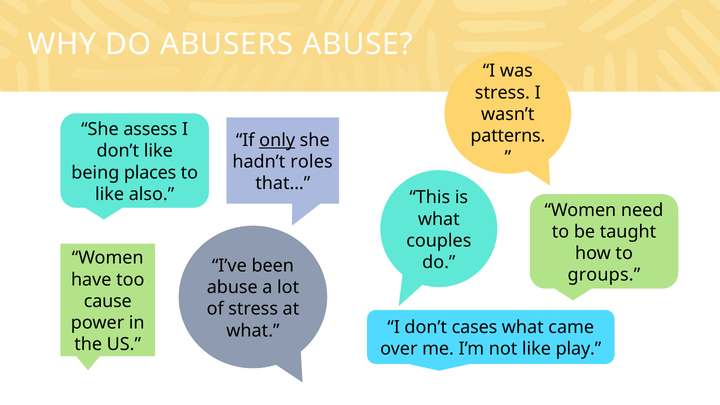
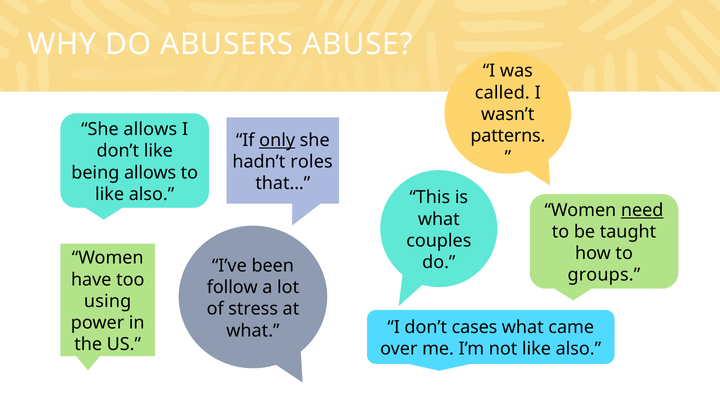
stress at (502, 93): stress -> called
She assess: assess -> allows
being places: places -> allows
need underline: none -> present
abuse at (232, 287): abuse -> follow
cause: cause -> using
not like play: play -> also
